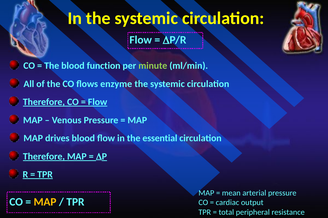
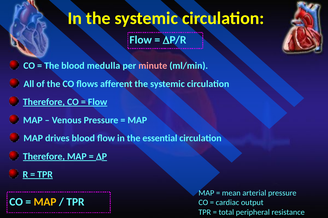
function: function -> medulla
minute colour: light green -> pink
enzyme: enzyme -> afferent
